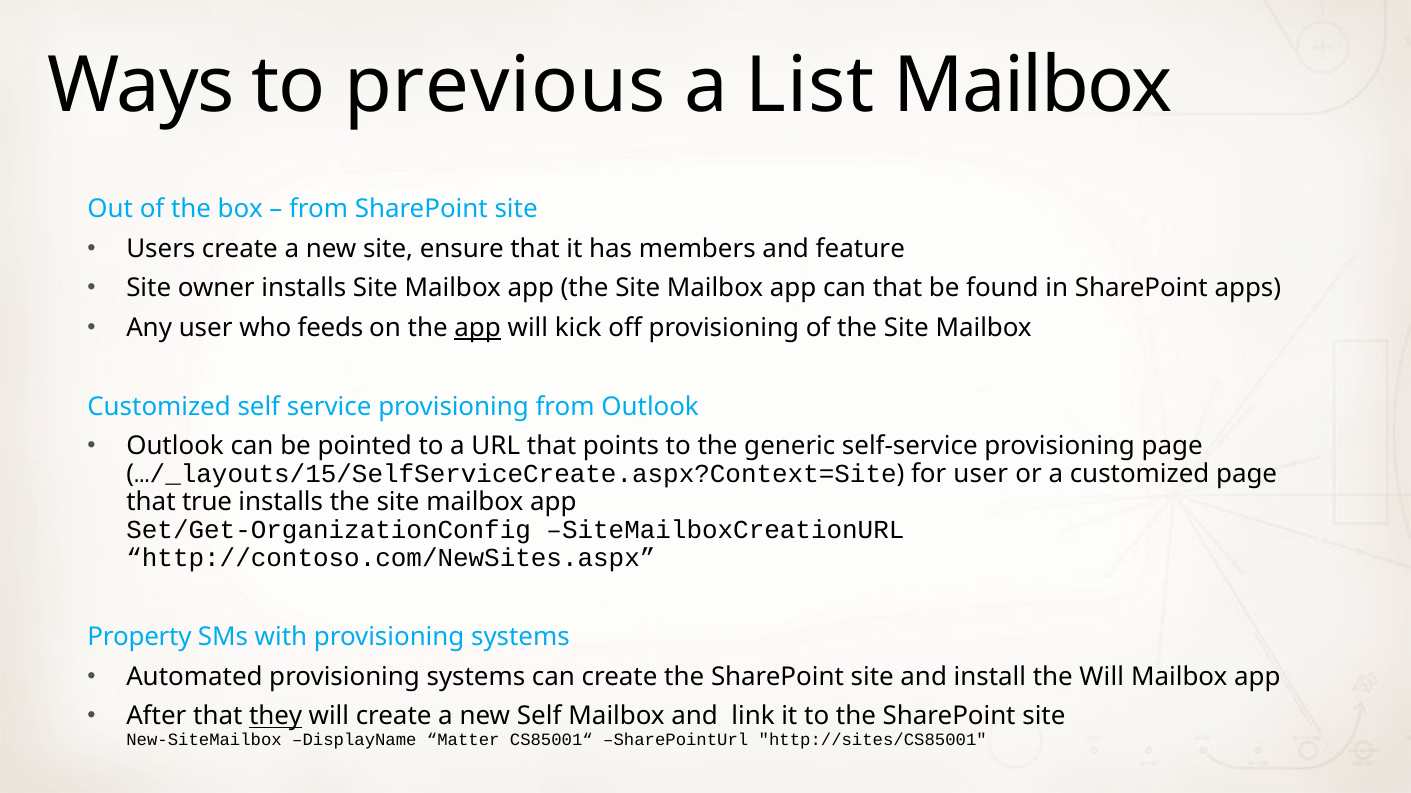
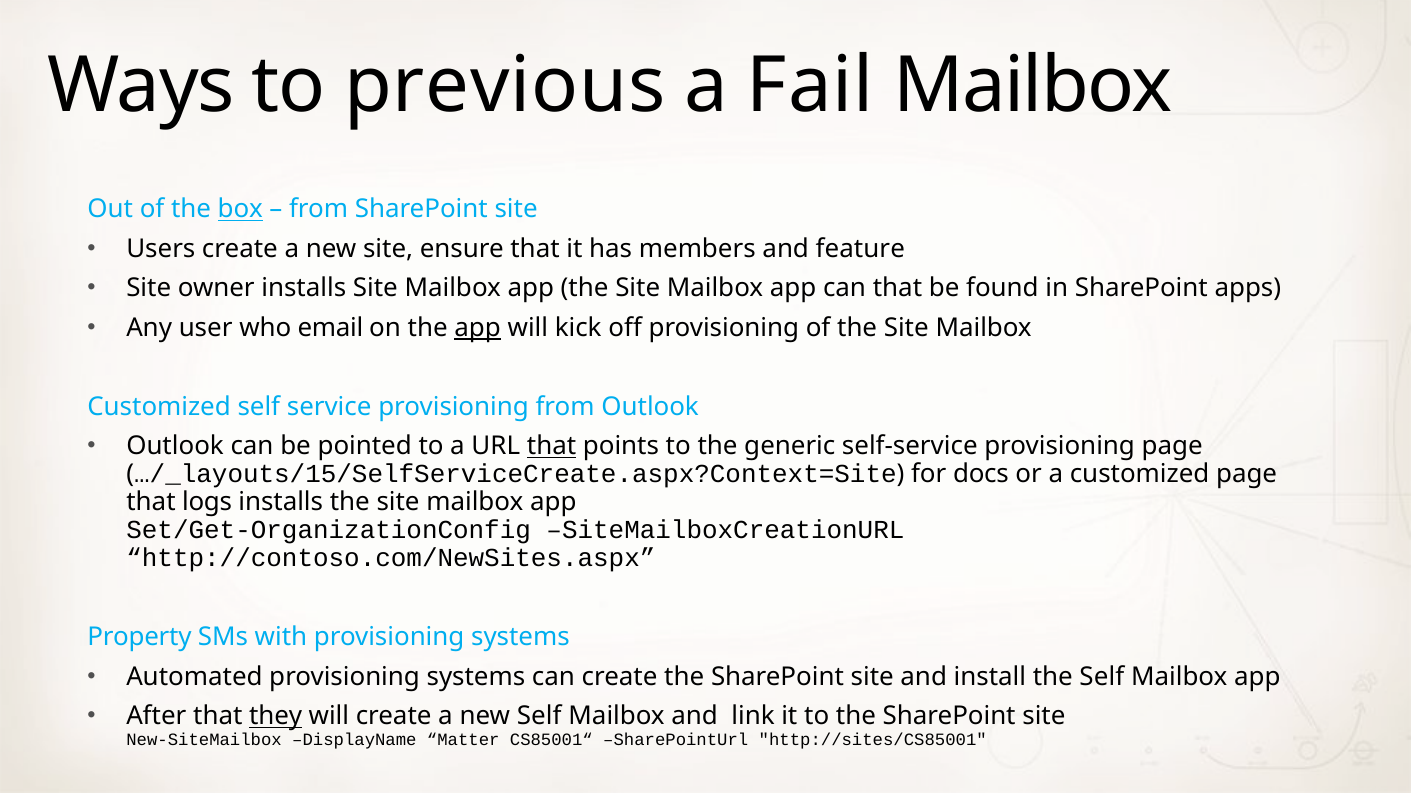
List: List -> Fail
box underline: none -> present
feeds: feeds -> email
that at (552, 447) underline: none -> present
for user: user -> docs
true: true -> logs
the Will: Will -> Self
